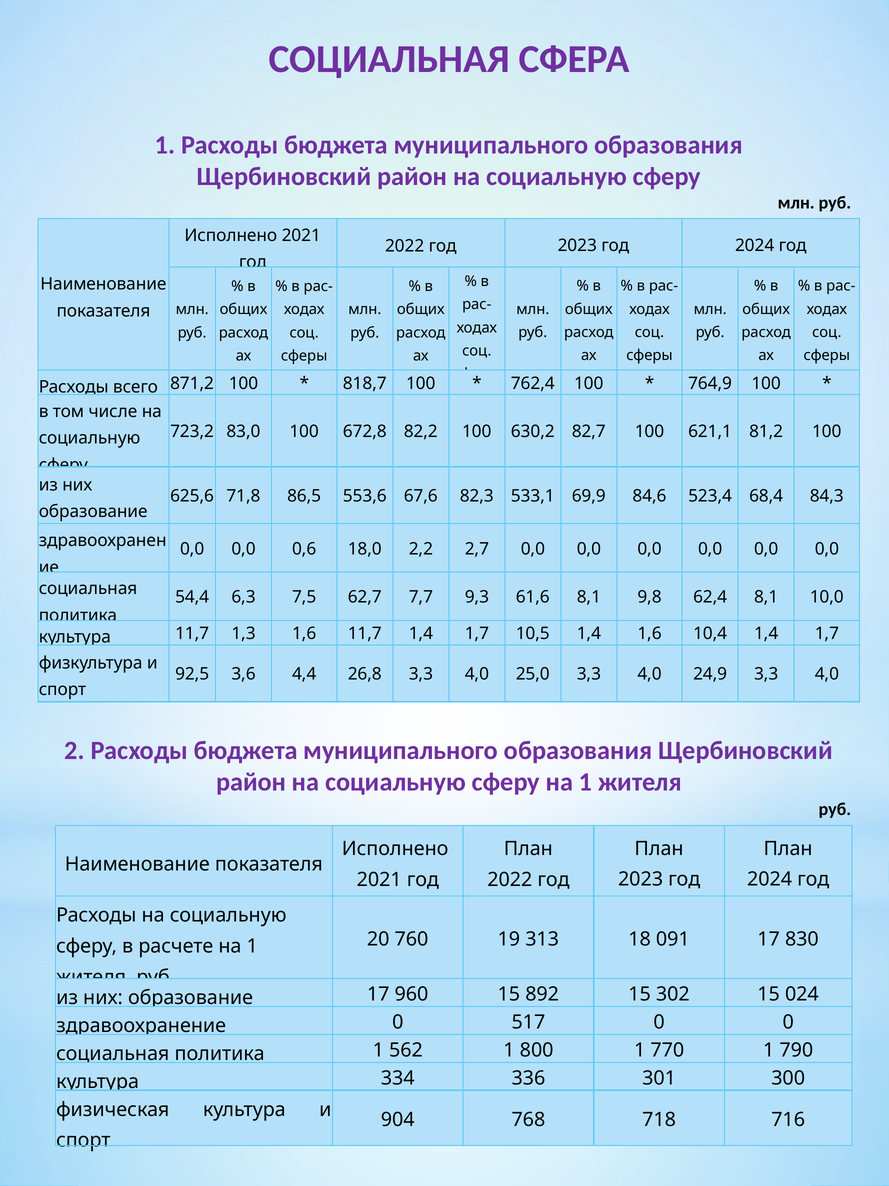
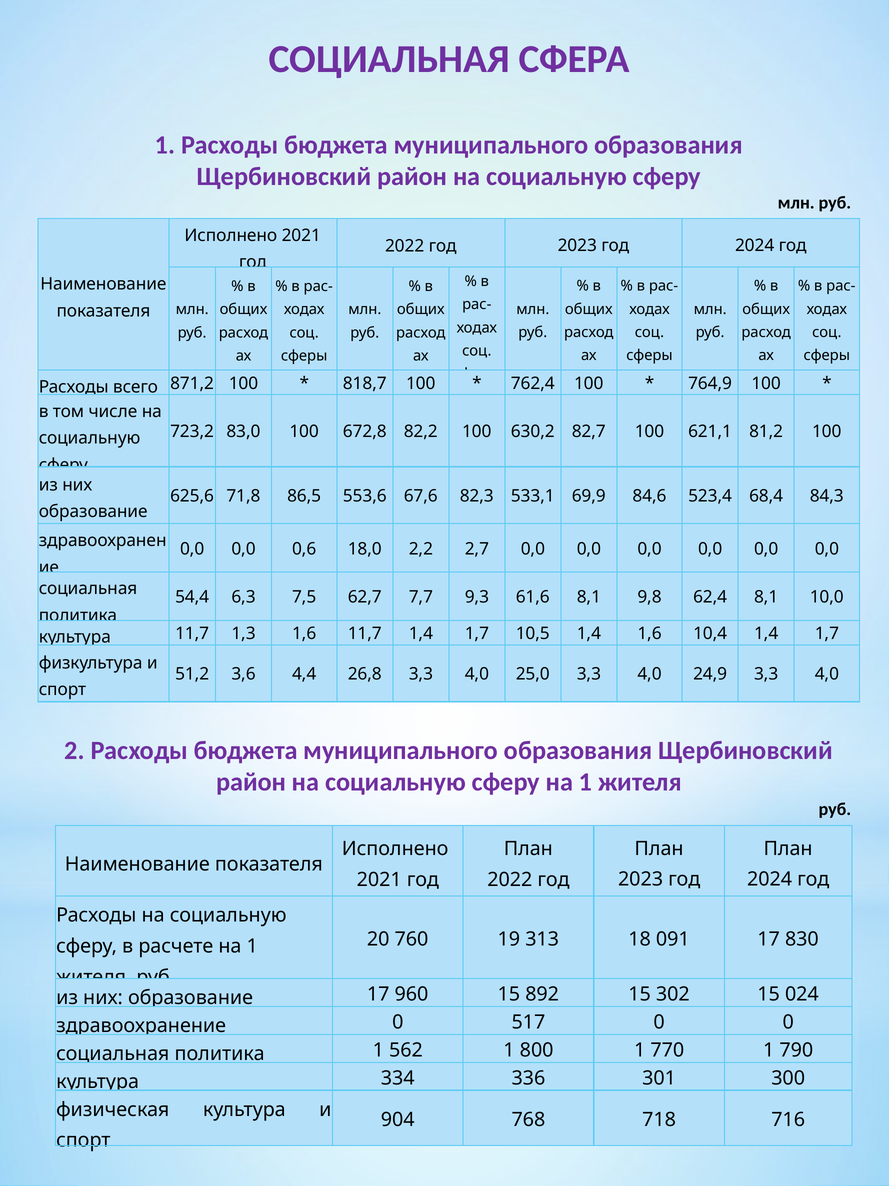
92,5: 92,5 -> 51,2
